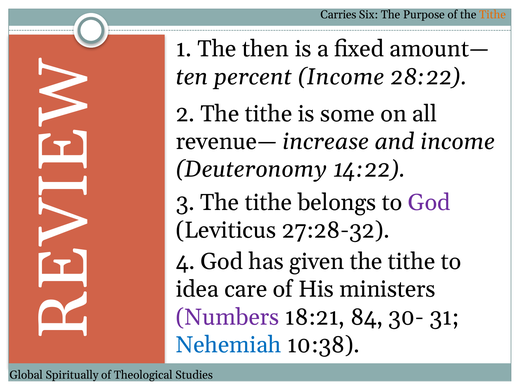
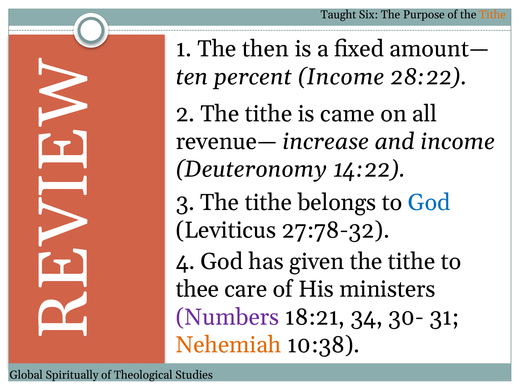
Carries: Carries -> Taught
some: some -> came
God at (429, 202) colour: purple -> blue
27:28-32: 27:28-32 -> 27:78-32
idea: idea -> thee
84: 84 -> 34
Nehemiah colour: blue -> orange
